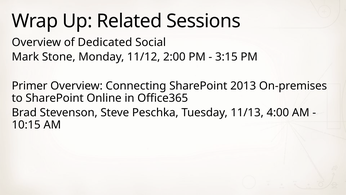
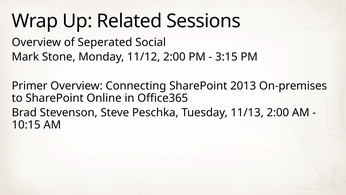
Dedicated: Dedicated -> Seperated
11/13 4:00: 4:00 -> 2:00
